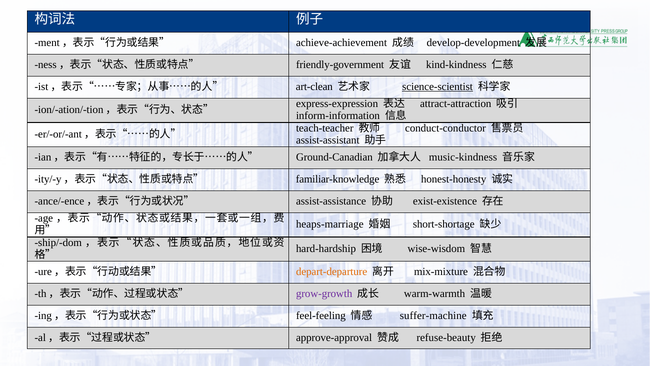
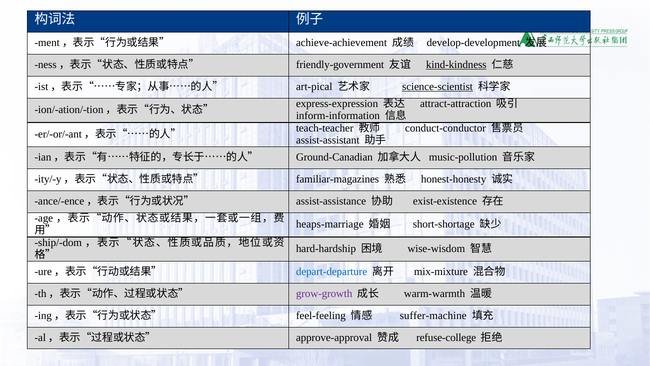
kind-kindness underline: none -> present
art-clean: art-clean -> art-pical
music-kindness: music-kindness -> music-pollution
familiar-knowledge: familiar-knowledge -> familiar-magazines
depart-departure colour: orange -> blue
refuse-beauty: refuse-beauty -> refuse-college
